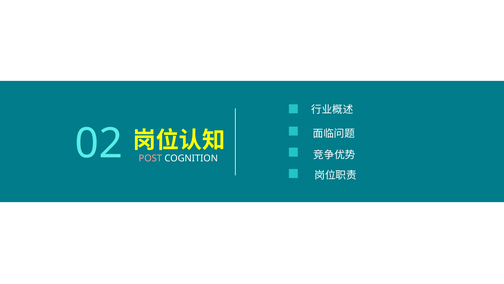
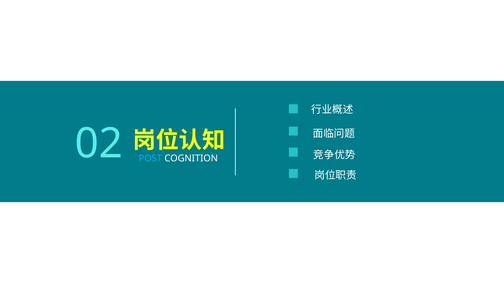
POST colour: pink -> light blue
